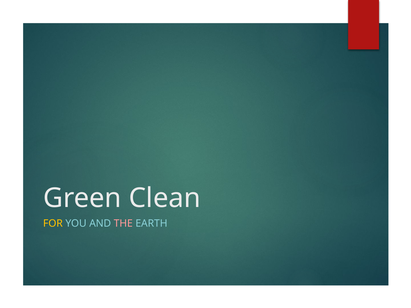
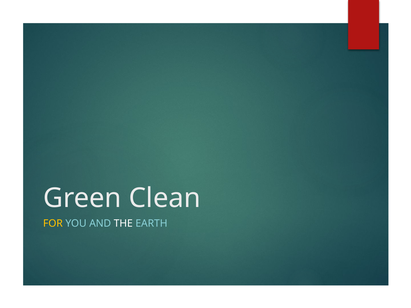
THE colour: pink -> white
